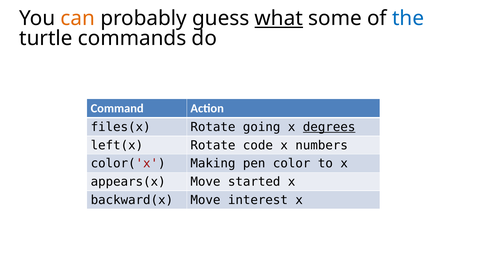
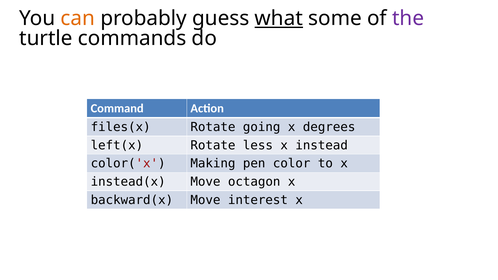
the colour: blue -> purple
degrees underline: present -> none
code: code -> less
numbers: numbers -> instead
appears(x: appears(x -> instead(x
started: started -> octagon
